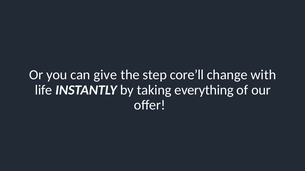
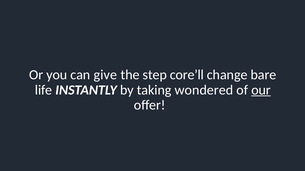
with: with -> bare
everything: everything -> wondered
our underline: none -> present
